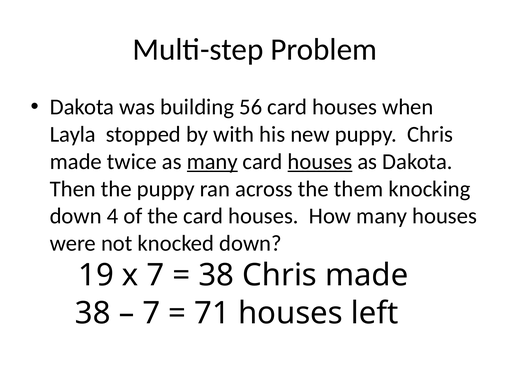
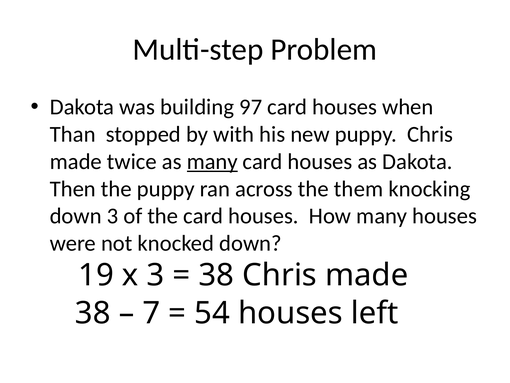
56: 56 -> 97
Layla: Layla -> Than
houses at (320, 161) underline: present -> none
down 4: 4 -> 3
x 7: 7 -> 3
71: 71 -> 54
